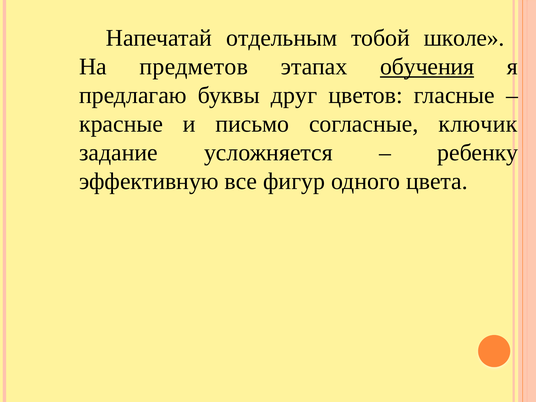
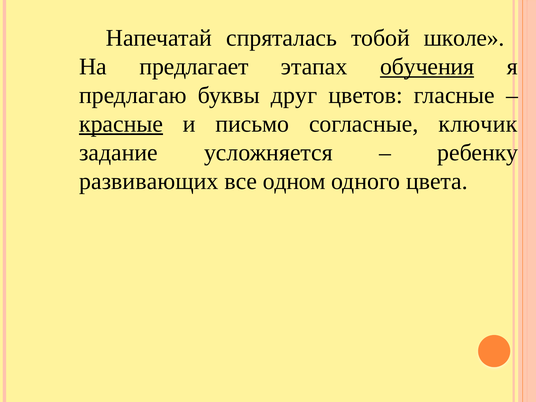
отдельным: отдельным -> спряталась
предметов: предметов -> предлагает
красные underline: none -> present
эффективную: эффективную -> развивающих
фигур: фигур -> одном
